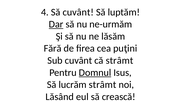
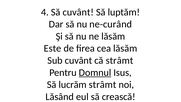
Dar underline: present -> none
ne-urmăm: ne-urmăm -> ne-curând
Fără: Fără -> Este
cea puţini: puţini -> lăsăm
